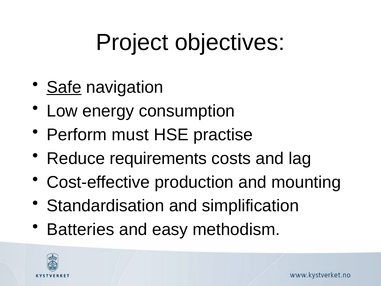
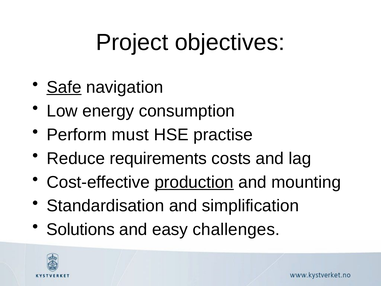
production underline: none -> present
Batteries: Batteries -> Solutions
methodism: methodism -> challenges
